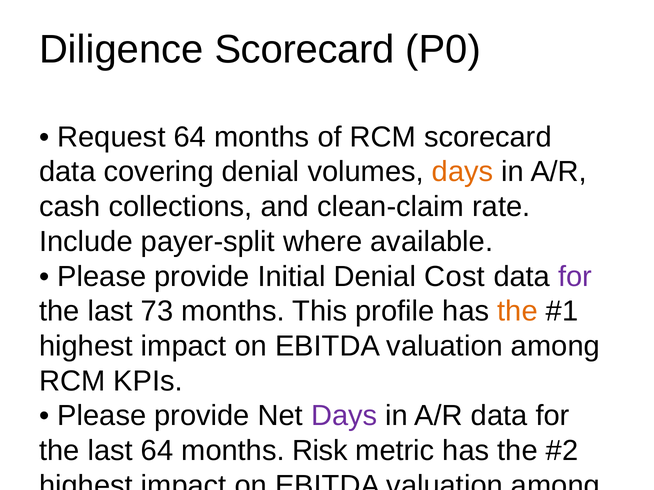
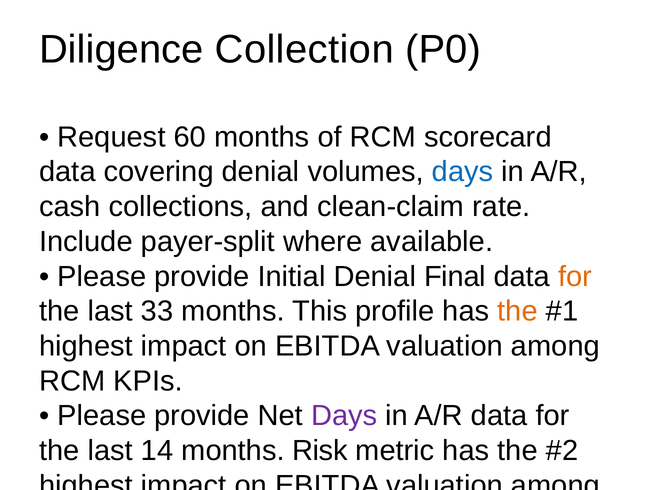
Diligence Scorecard: Scorecard -> Collection
Request 64: 64 -> 60
days at (463, 172) colour: orange -> blue
Denial Cost: Cost -> Final
for at (575, 277) colour: purple -> orange
73: 73 -> 33
last 64: 64 -> 14
